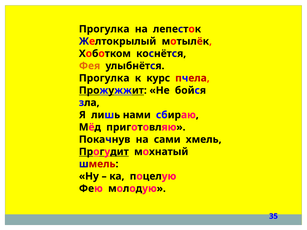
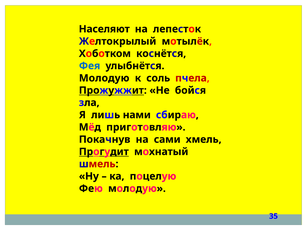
Прогулка at (104, 29): Прогулка -> Населяют
Фея colour: orange -> blue
Прогулка at (104, 78): Прогулка -> Молодую
курс: курс -> соль
